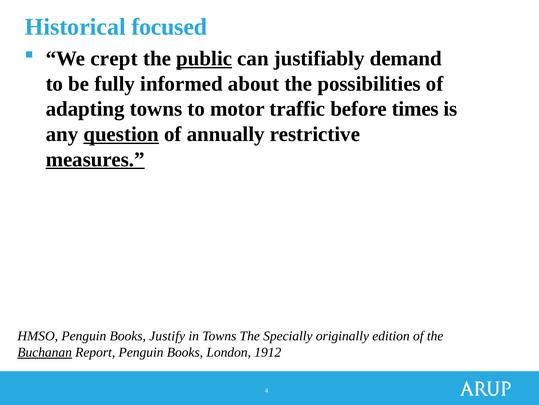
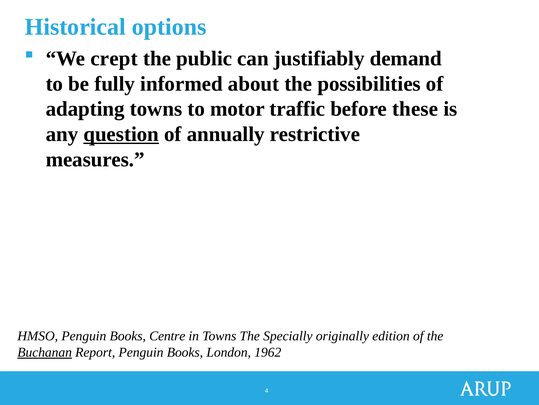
focused: focused -> options
public underline: present -> none
times: times -> these
measures underline: present -> none
Justify: Justify -> Centre
1912: 1912 -> 1962
